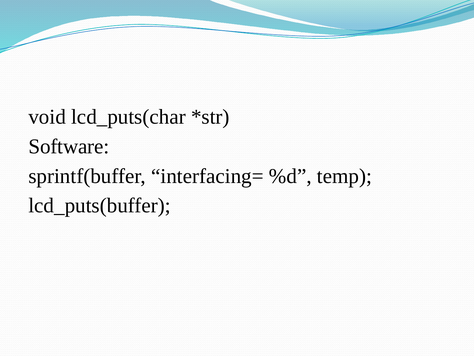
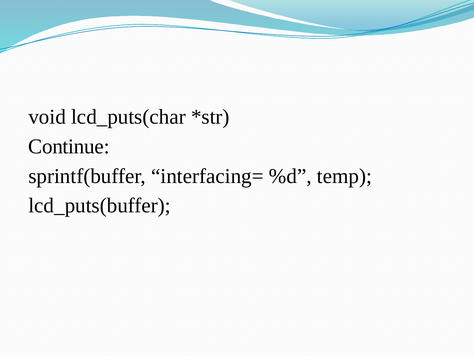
Software: Software -> Continue
